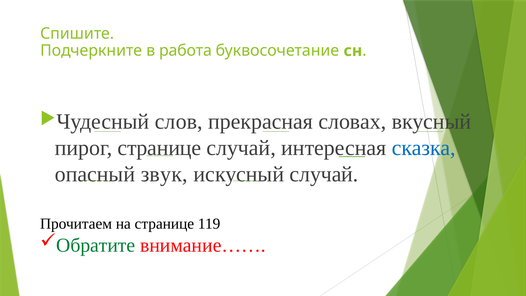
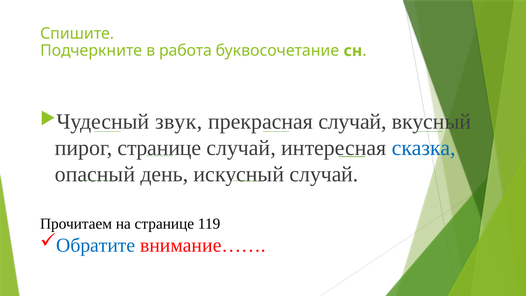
слов: слов -> звук
прекрасная словах: словах -> случай
звук: звук -> день
Обратите colour: green -> blue
